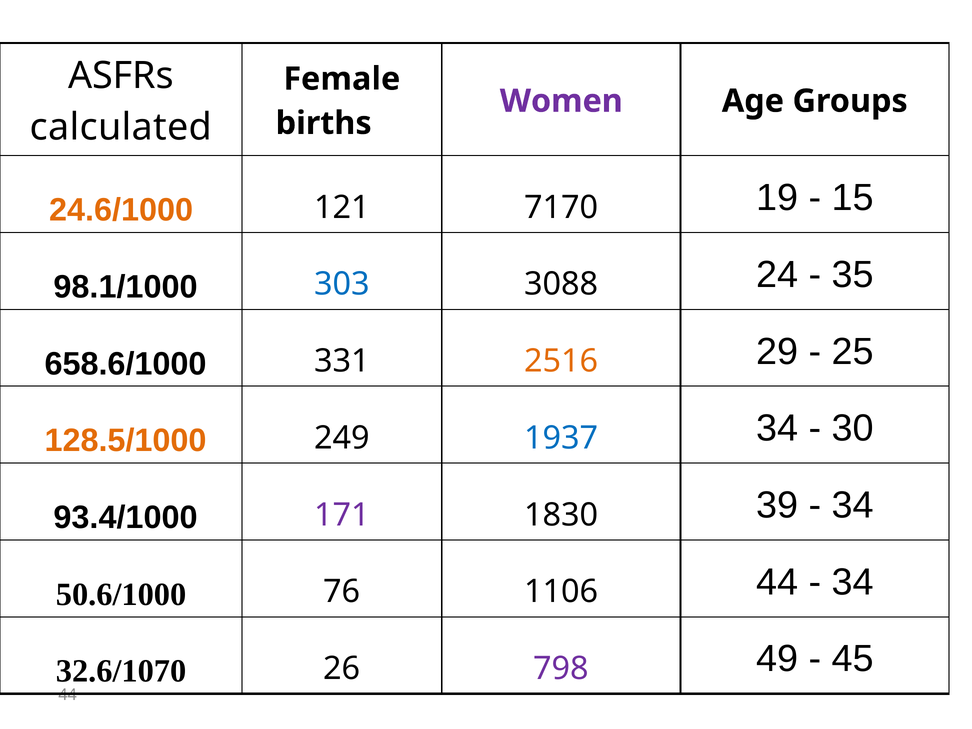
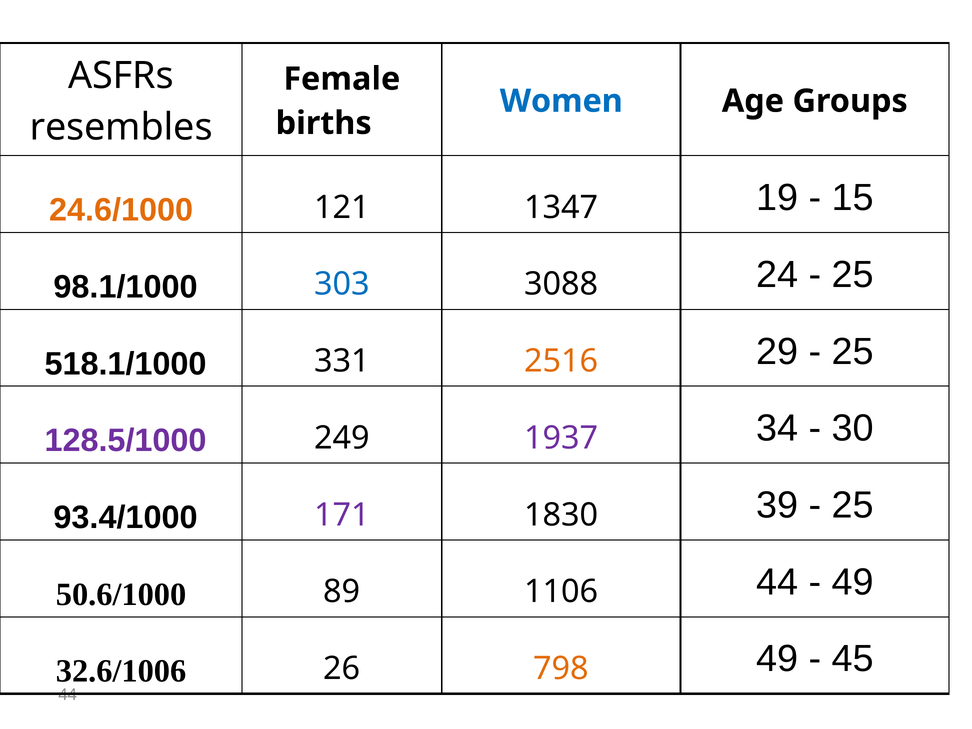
Women colour: purple -> blue
calculated: calculated -> resembles
7170: 7170 -> 1347
3088 35: 35 -> 25
658.6/1000: 658.6/1000 -> 518.1/1000
128.5/1000 colour: orange -> purple
1937 colour: blue -> purple
1830 34: 34 -> 25
76: 76 -> 89
1106 34: 34 -> 49
32.6/1070: 32.6/1070 -> 32.6/1006
798 colour: purple -> orange
